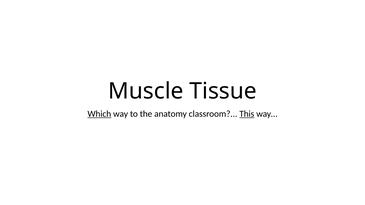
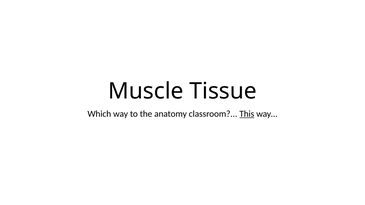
Which underline: present -> none
